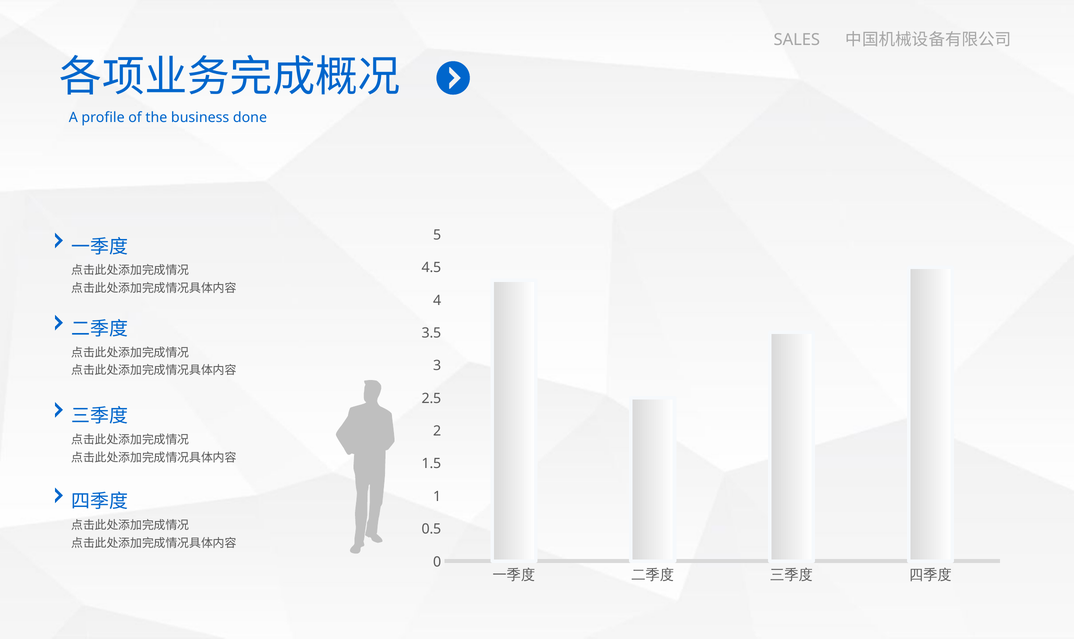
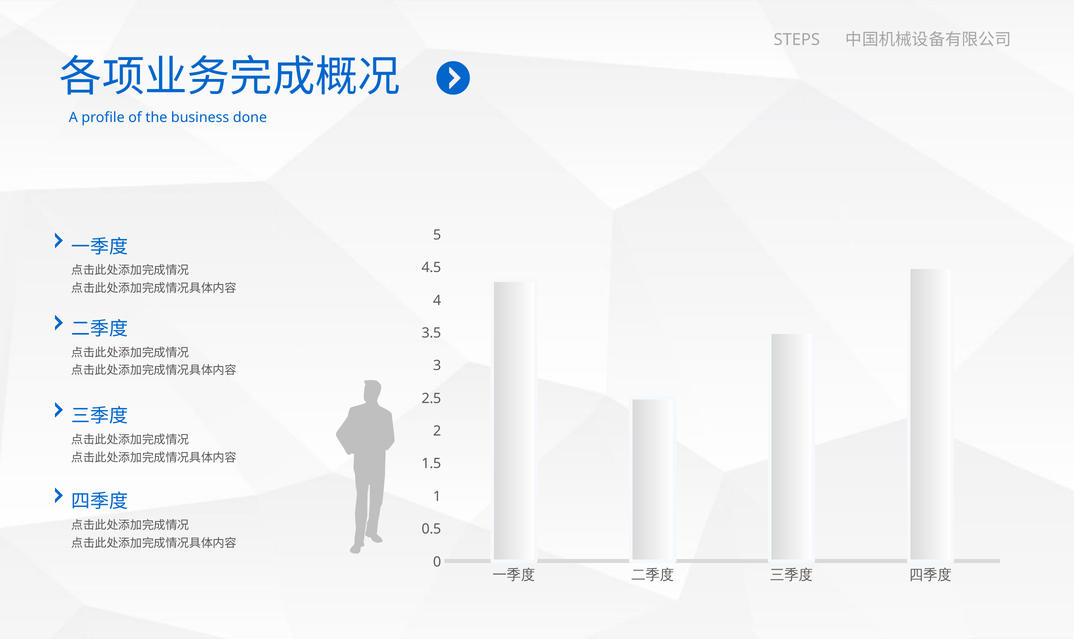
SALES: SALES -> STEPS
